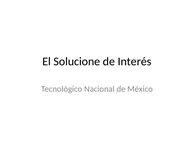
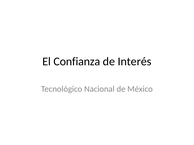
Solucione: Solucione -> Confianza
